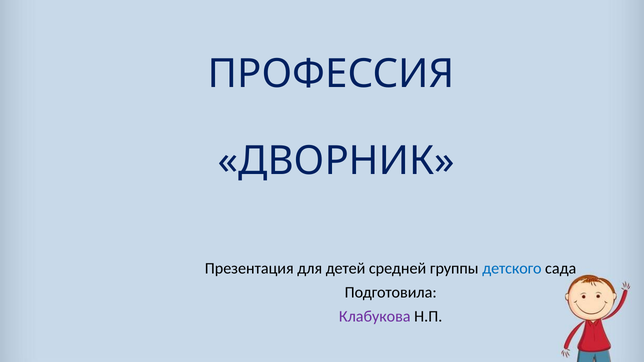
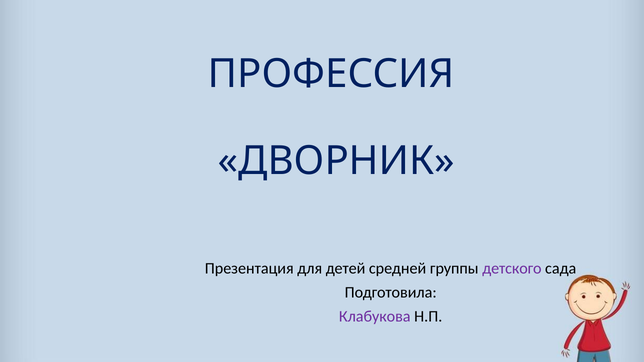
детского colour: blue -> purple
